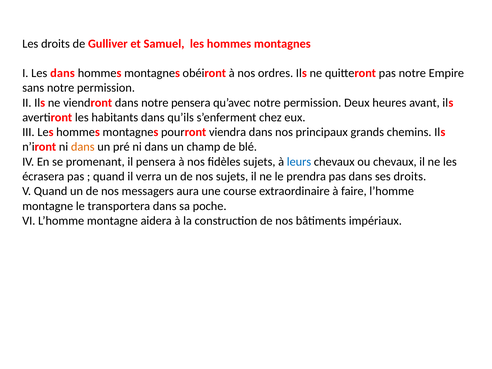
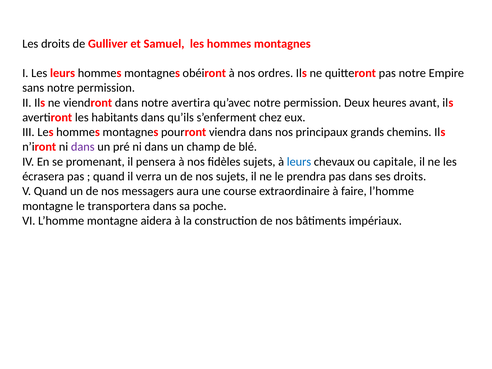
Les dans: dans -> leurs
notre pensera: pensera -> avertira
dans at (83, 147) colour: orange -> purple
ou chevaux: chevaux -> capitale
